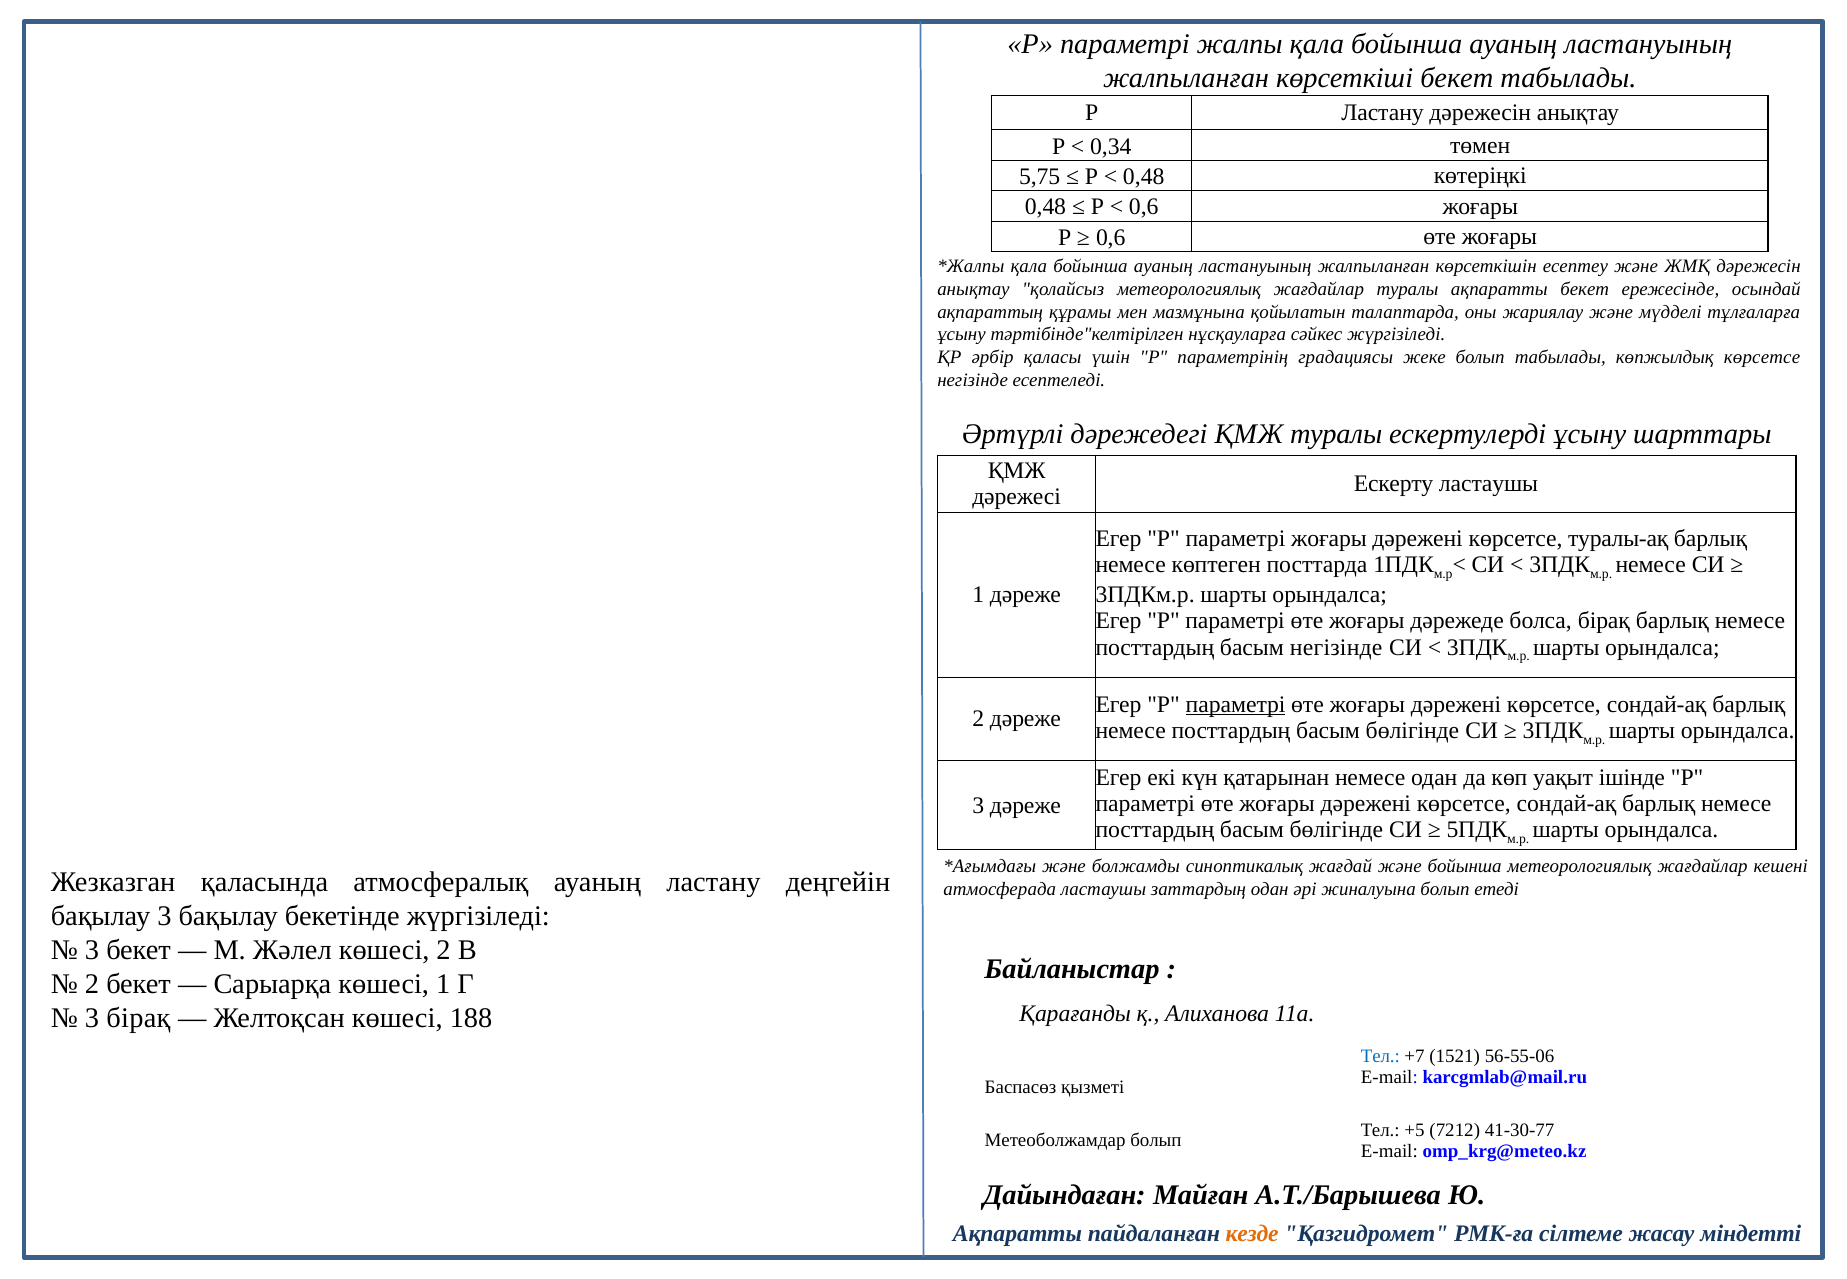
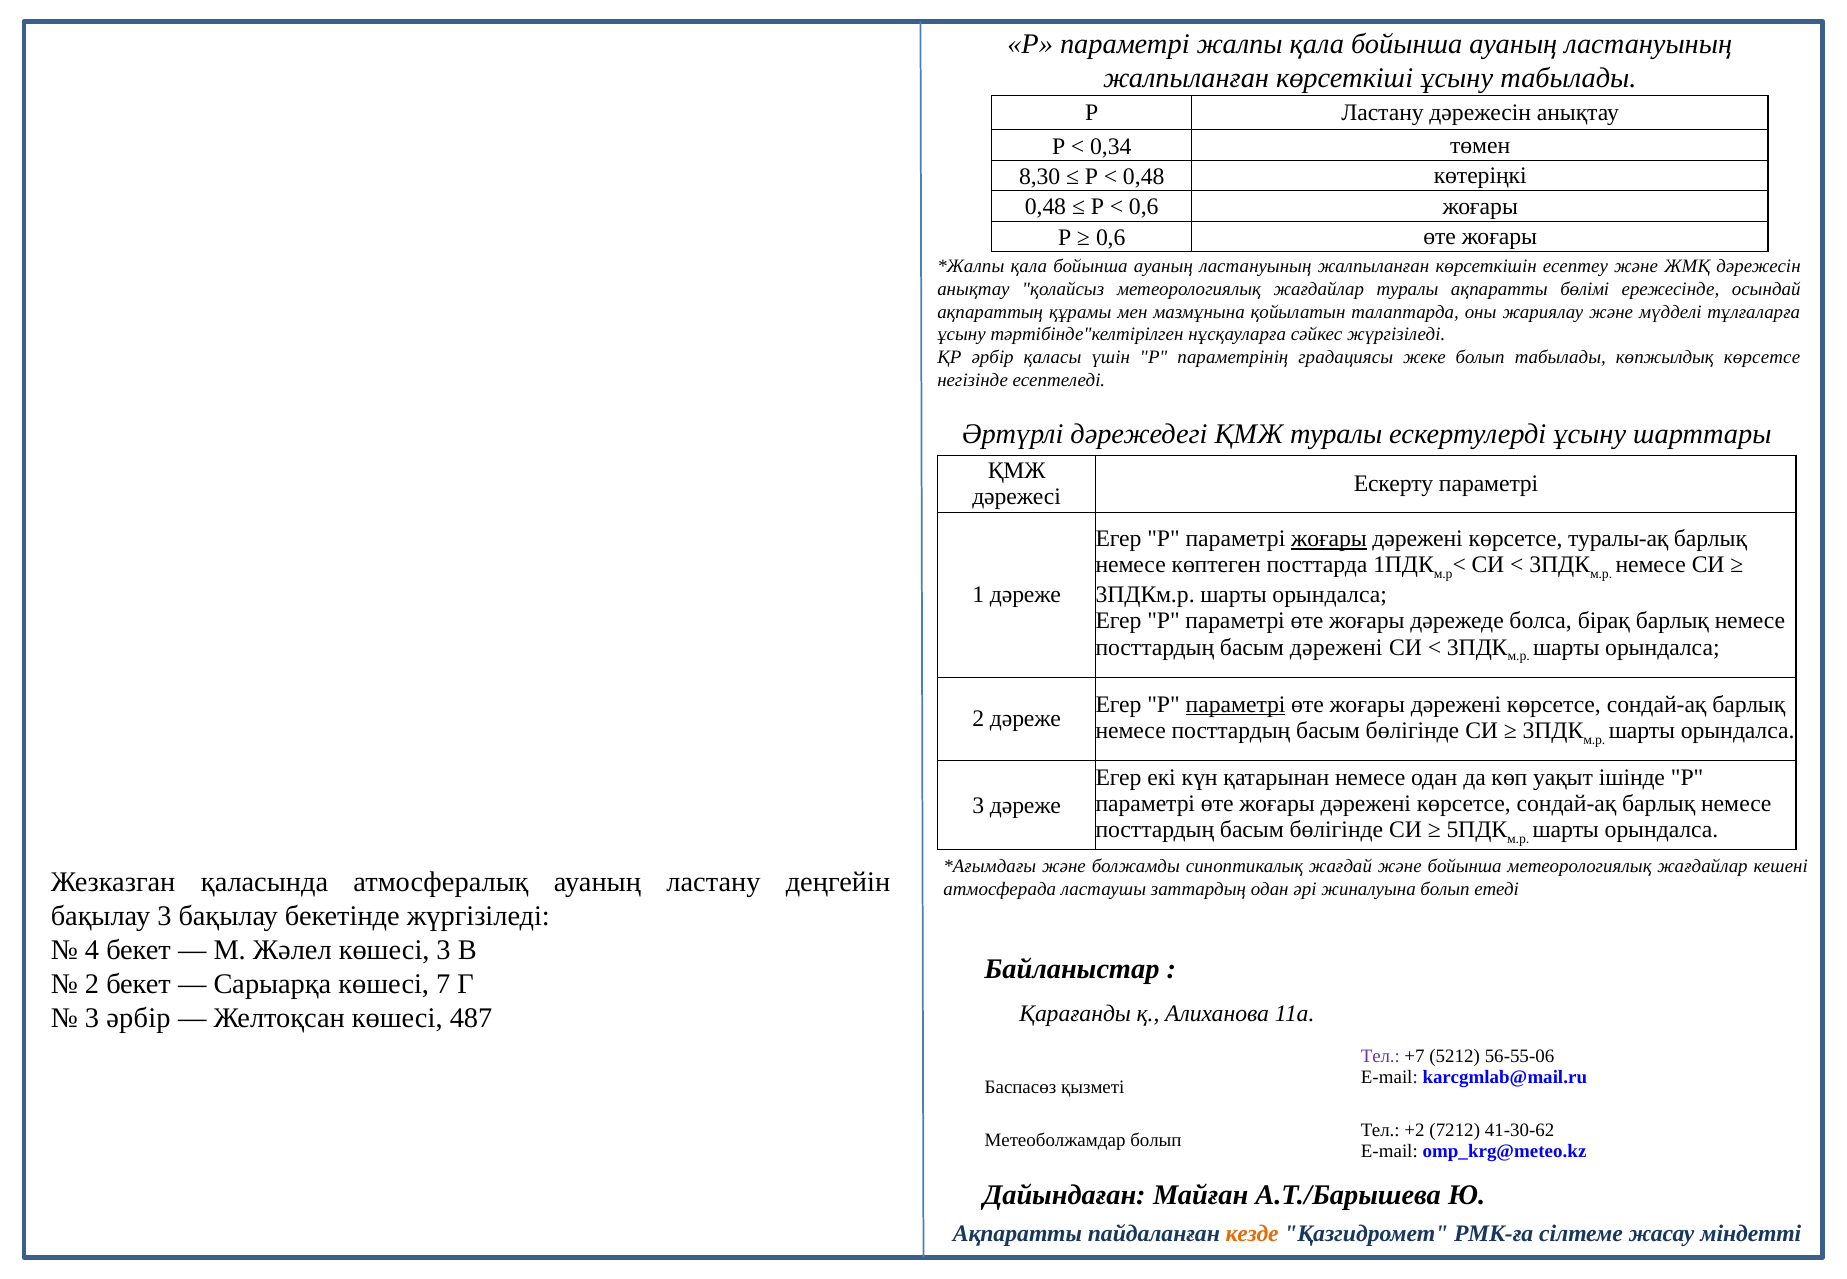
көрсеткіші бекет: бекет -> ұсыну
5,75: 5,75 -> 8,30
ақпаратты бекет: бекет -> бөлімі
Ескерту ластаушы: ластаушы -> параметрі
жоғары at (1329, 539) underline: none -> present
басым негізінде: негізінде -> дәрежені
3 at (92, 950): 3 -> 4
көшесі 2: 2 -> 3
көшесі 1: 1 -> 7
3 бірақ: бірақ -> әрбір
188: 188 -> 487
Тел at (1380, 1056) colour: blue -> purple
1521: 1521 -> 5212
+5: +5 -> +2
41-30-77: 41-30-77 -> 41-30-62
